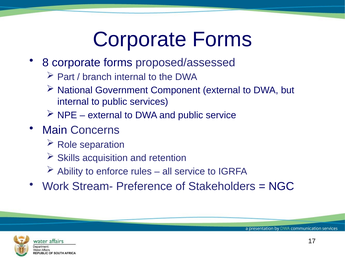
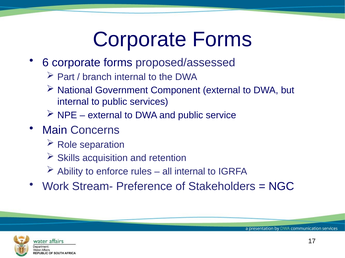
8: 8 -> 6
all service: service -> internal
